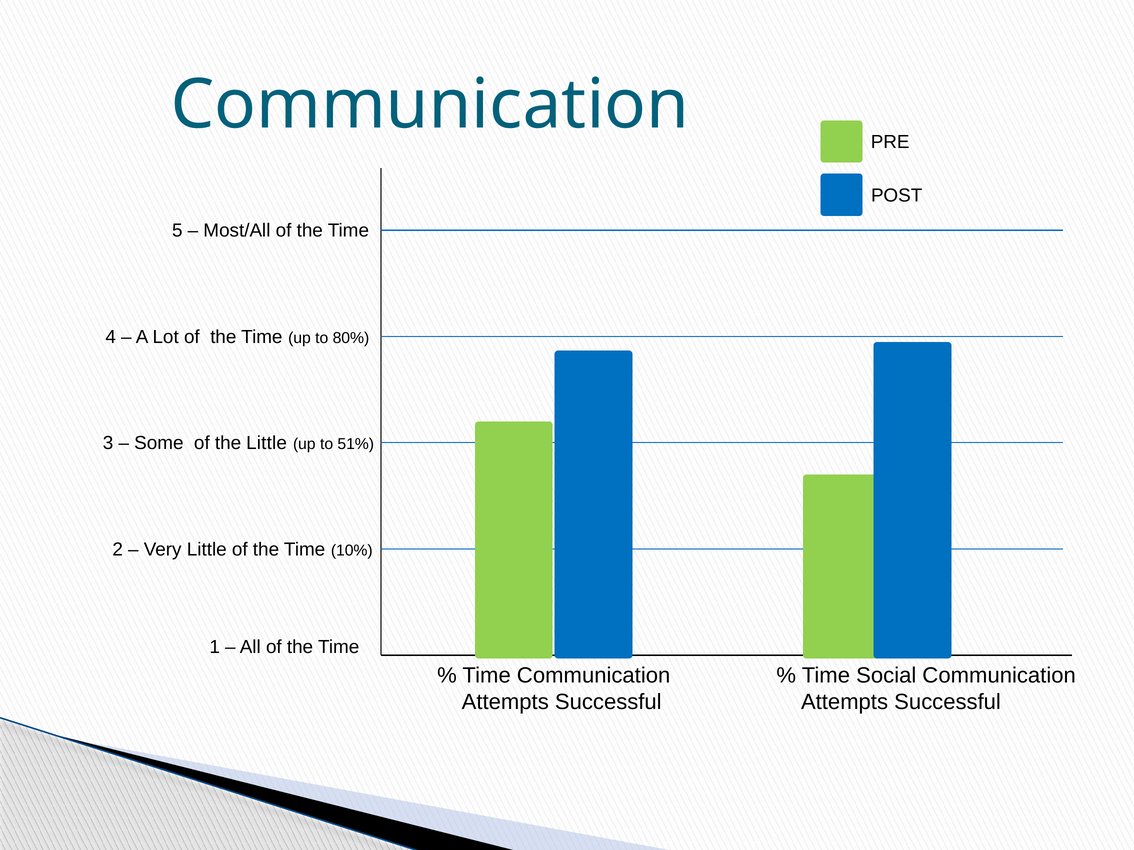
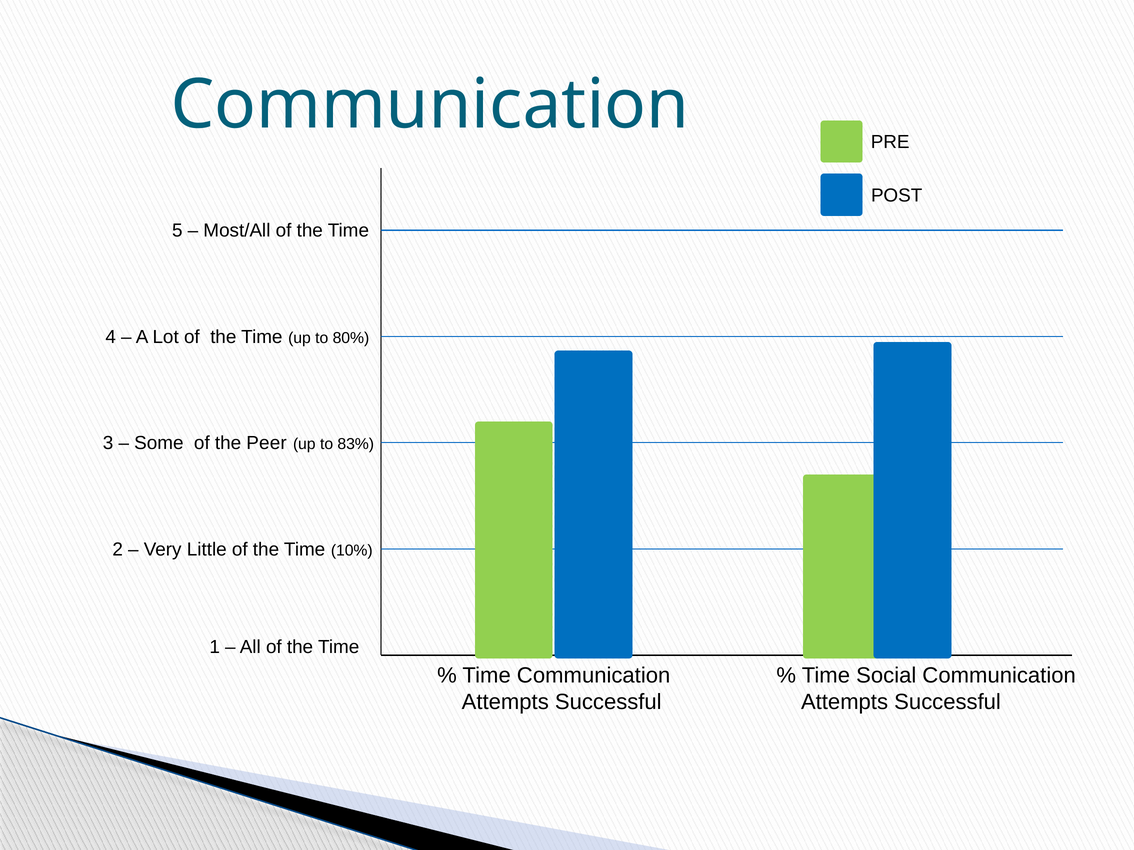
the Little: Little -> Peer
51%: 51% -> 83%
